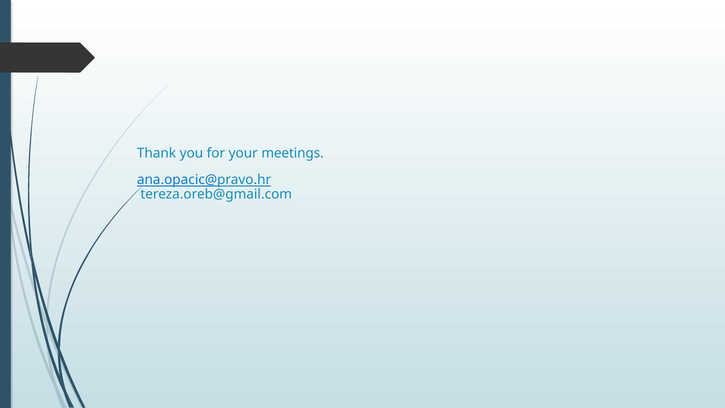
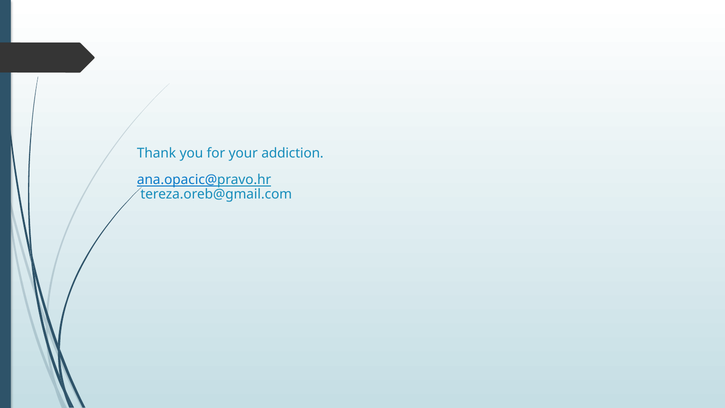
meetings: meetings -> addiction
